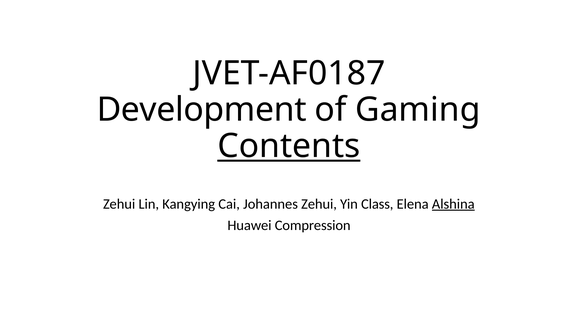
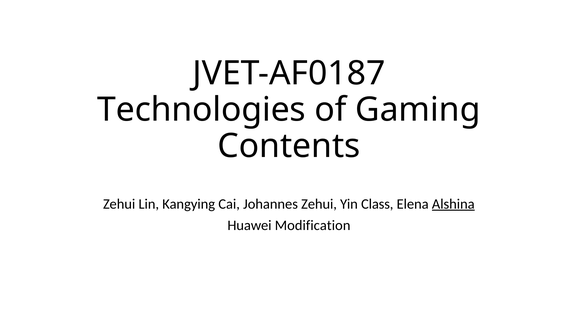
Development: Development -> Technologies
Contents underline: present -> none
Compression: Compression -> Modification
